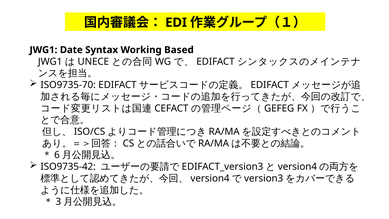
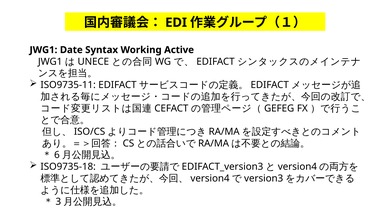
Based: Based -> Active
ISO9735-70: ISO9735-70 -> ISO9735-11
ISO9735-42: ISO9735-42 -> ISO9735-18
